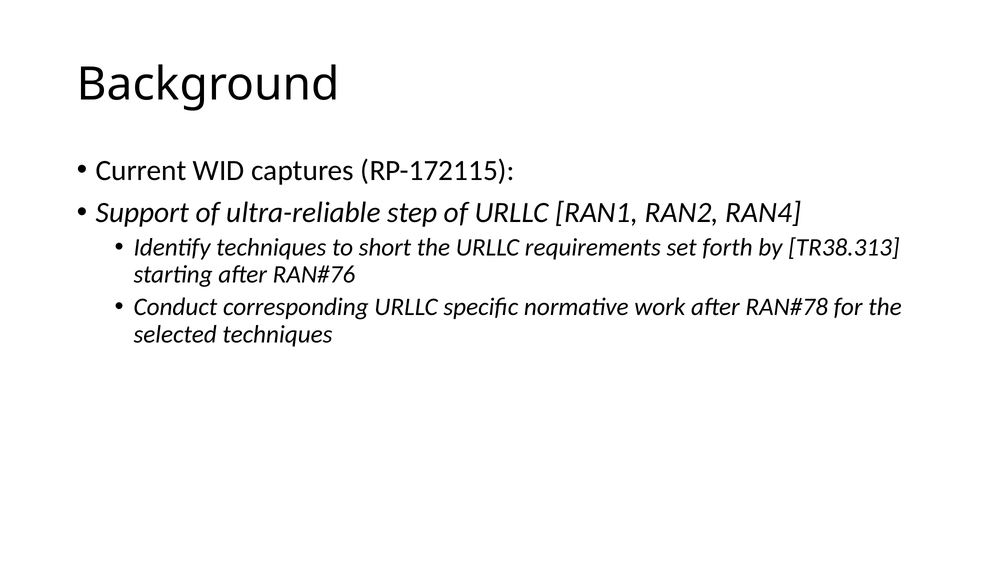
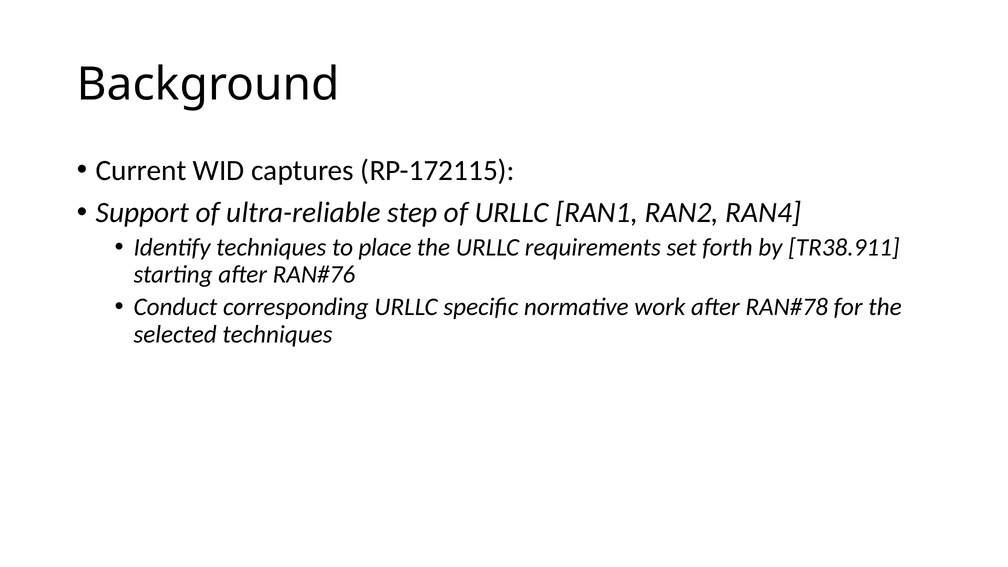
short: short -> place
TR38.313: TR38.313 -> TR38.911
